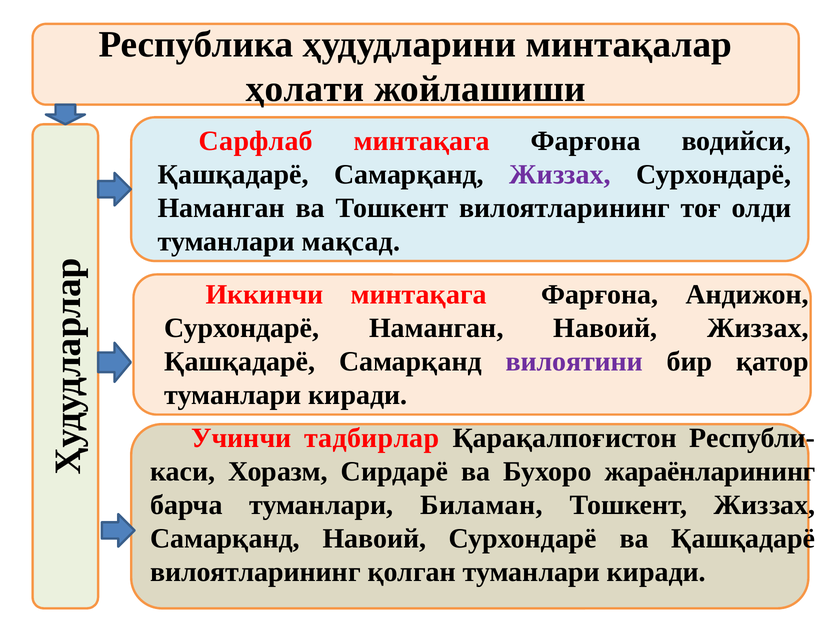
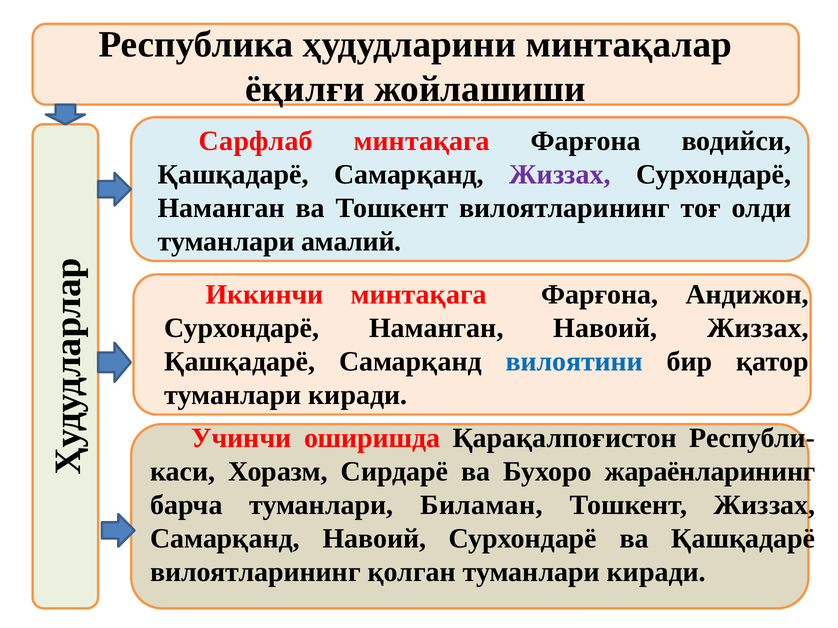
ҳолати: ҳолати -> ёқилғи
мақсад: мақсад -> амалий
вилоятини colour: purple -> blue
тадбирлар: тадбирлар -> оширишда
